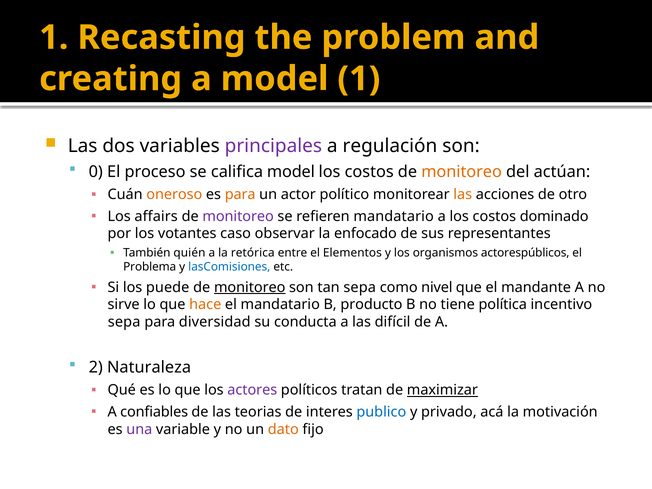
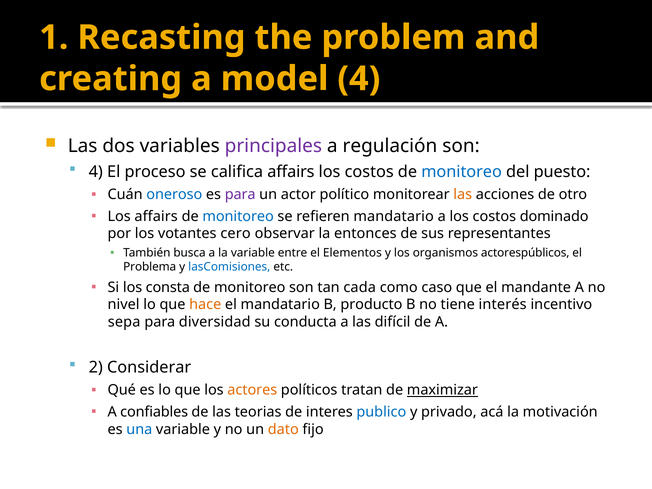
model 1: 1 -> 4
0 at (96, 172): 0 -> 4
califica model: model -> affairs
monitoreo at (462, 172) colour: orange -> blue
actúan: actúan -> puesto
oneroso colour: orange -> blue
para at (240, 195) colour: orange -> purple
monitoreo at (238, 216) colour: purple -> blue
caso: caso -> cero
enfocado: enfocado -> entonces
quién: quién -> busca
la retórica: retórica -> variable
puede: puede -> consta
monitoreo at (250, 287) underline: present -> none
tan sepa: sepa -> cada
nivel: nivel -> caso
sirve: sirve -> nivel
política: política -> interés
Naturaleza: Naturaleza -> Considerar
actores colour: purple -> orange
una colour: purple -> blue
